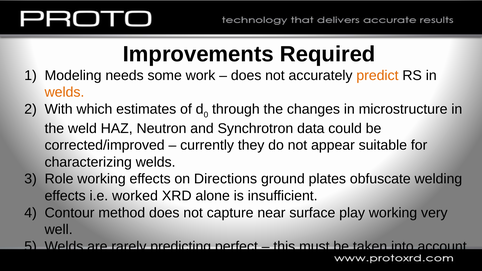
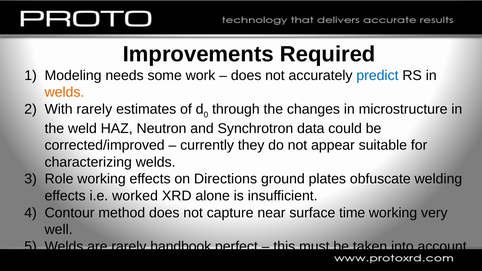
predict colour: orange -> blue
With which: which -> rarely
play: play -> time
predicting: predicting -> handbook
